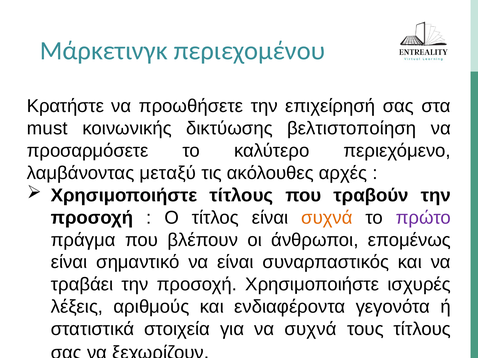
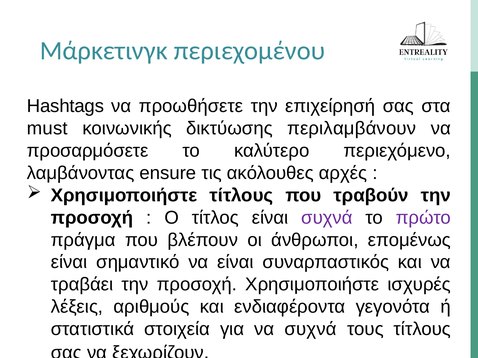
Κρατήστε: Κρατήστε -> Hashtags
βελτιστοποίηση: βελτιστοποίηση -> περιλαμβάνουν
μεταξύ: μεταξύ -> ensure
συχνά at (327, 218) colour: orange -> purple
